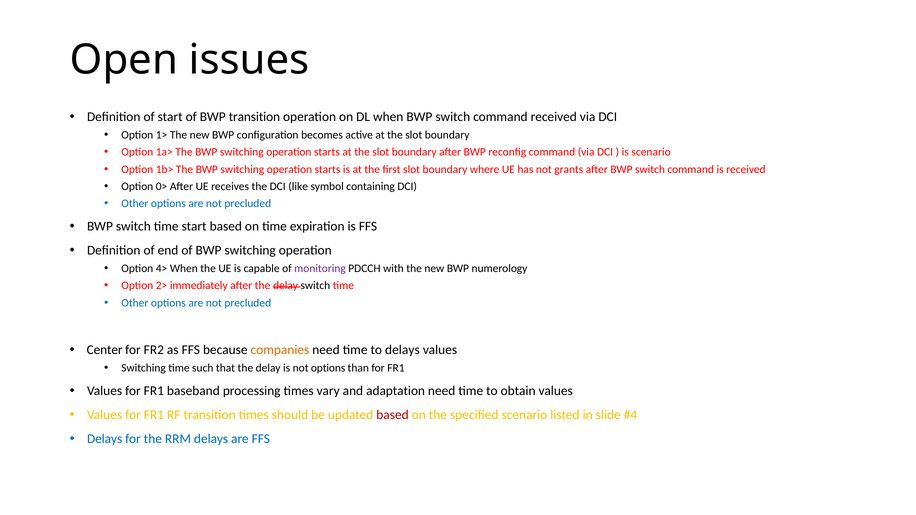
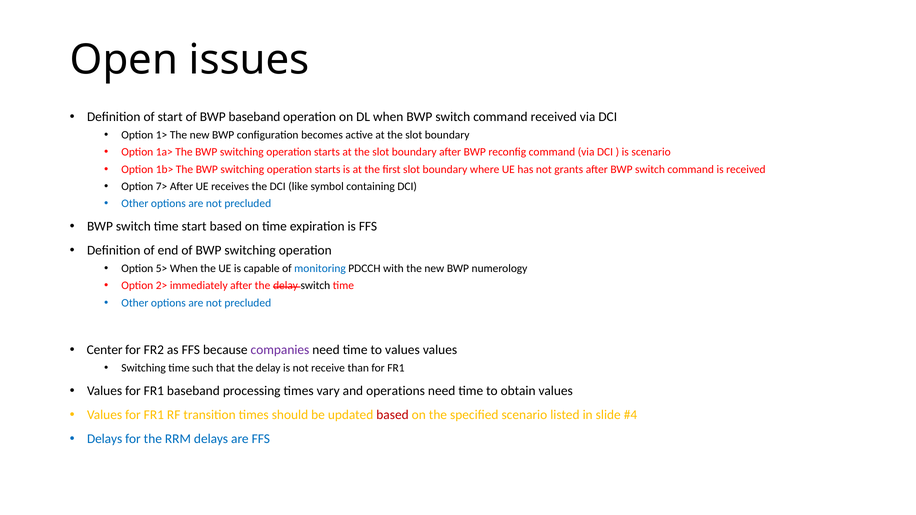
BWP transition: transition -> baseband
0>: 0> -> 7>
4>: 4> -> 5>
monitoring colour: purple -> blue
companies colour: orange -> purple
to delays: delays -> values
not options: options -> receive
adaptation: adaptation -> operations
